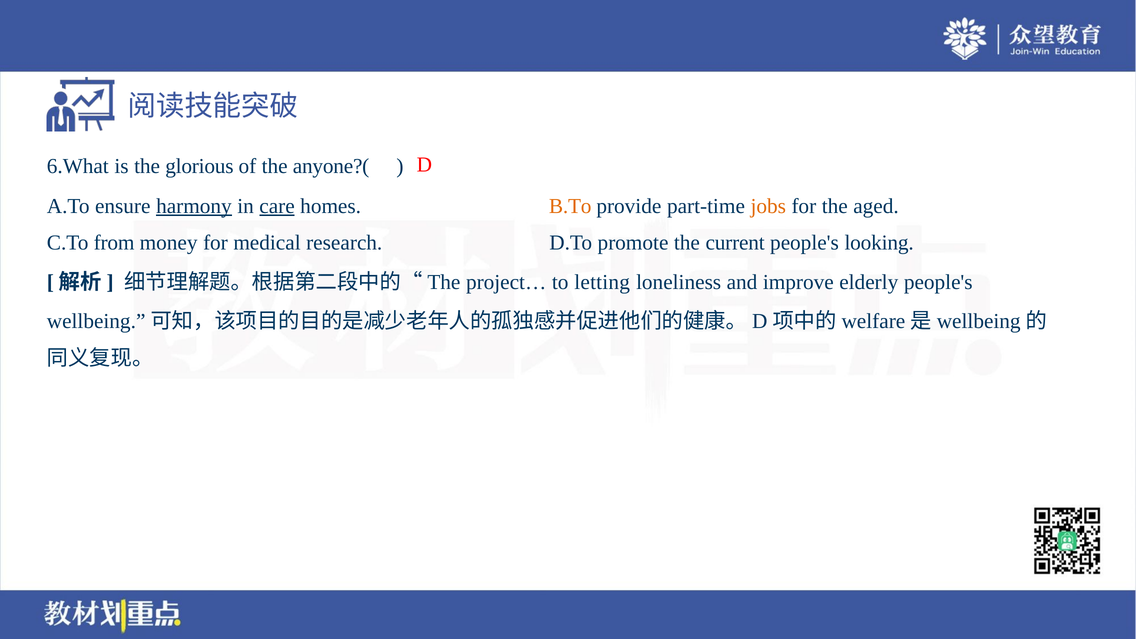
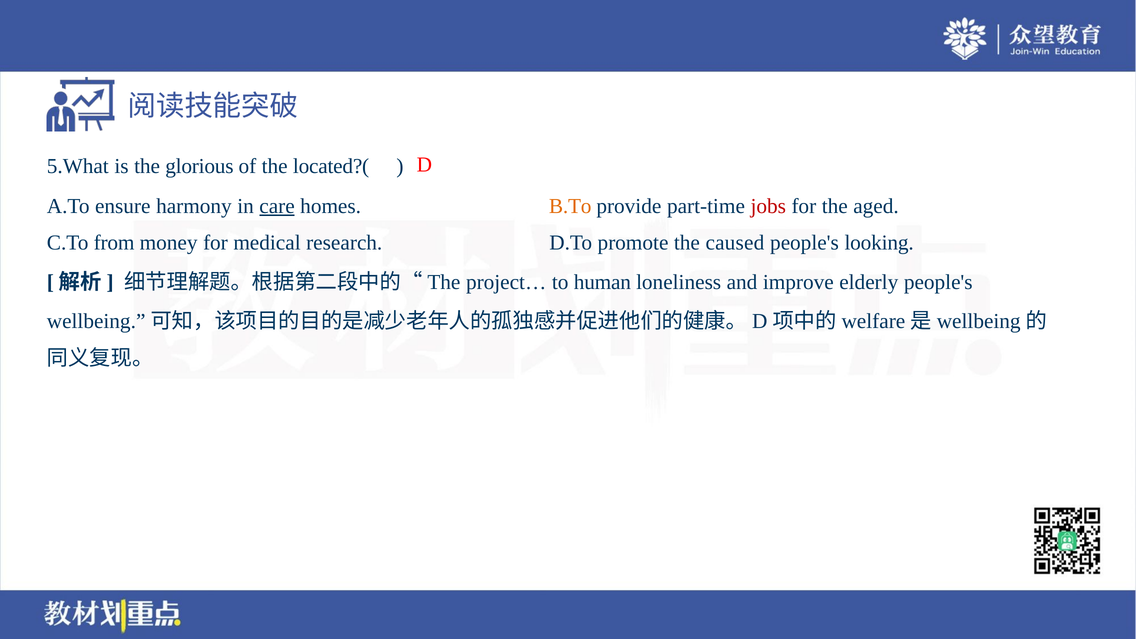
6.What: 6.What -> 5.What
anyone?(: anyone?( -> located?(
harmony underline: present -> none
jobs colour: orange -> red
current: current -> caused
letting: letting -> human
